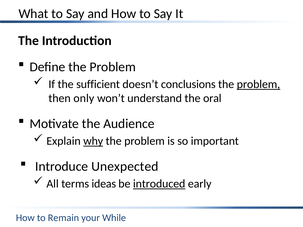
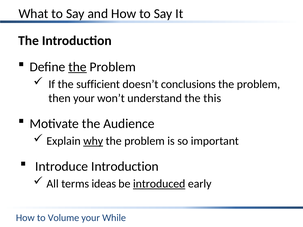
the at (77, 67) underline: none -> present
problem at (258, 84) underline: present -> none
then only: only -> your
oral: oral -> this
Introduce Unexpected: Unexpected -> Introduction
Remain: Remain -> Volume
